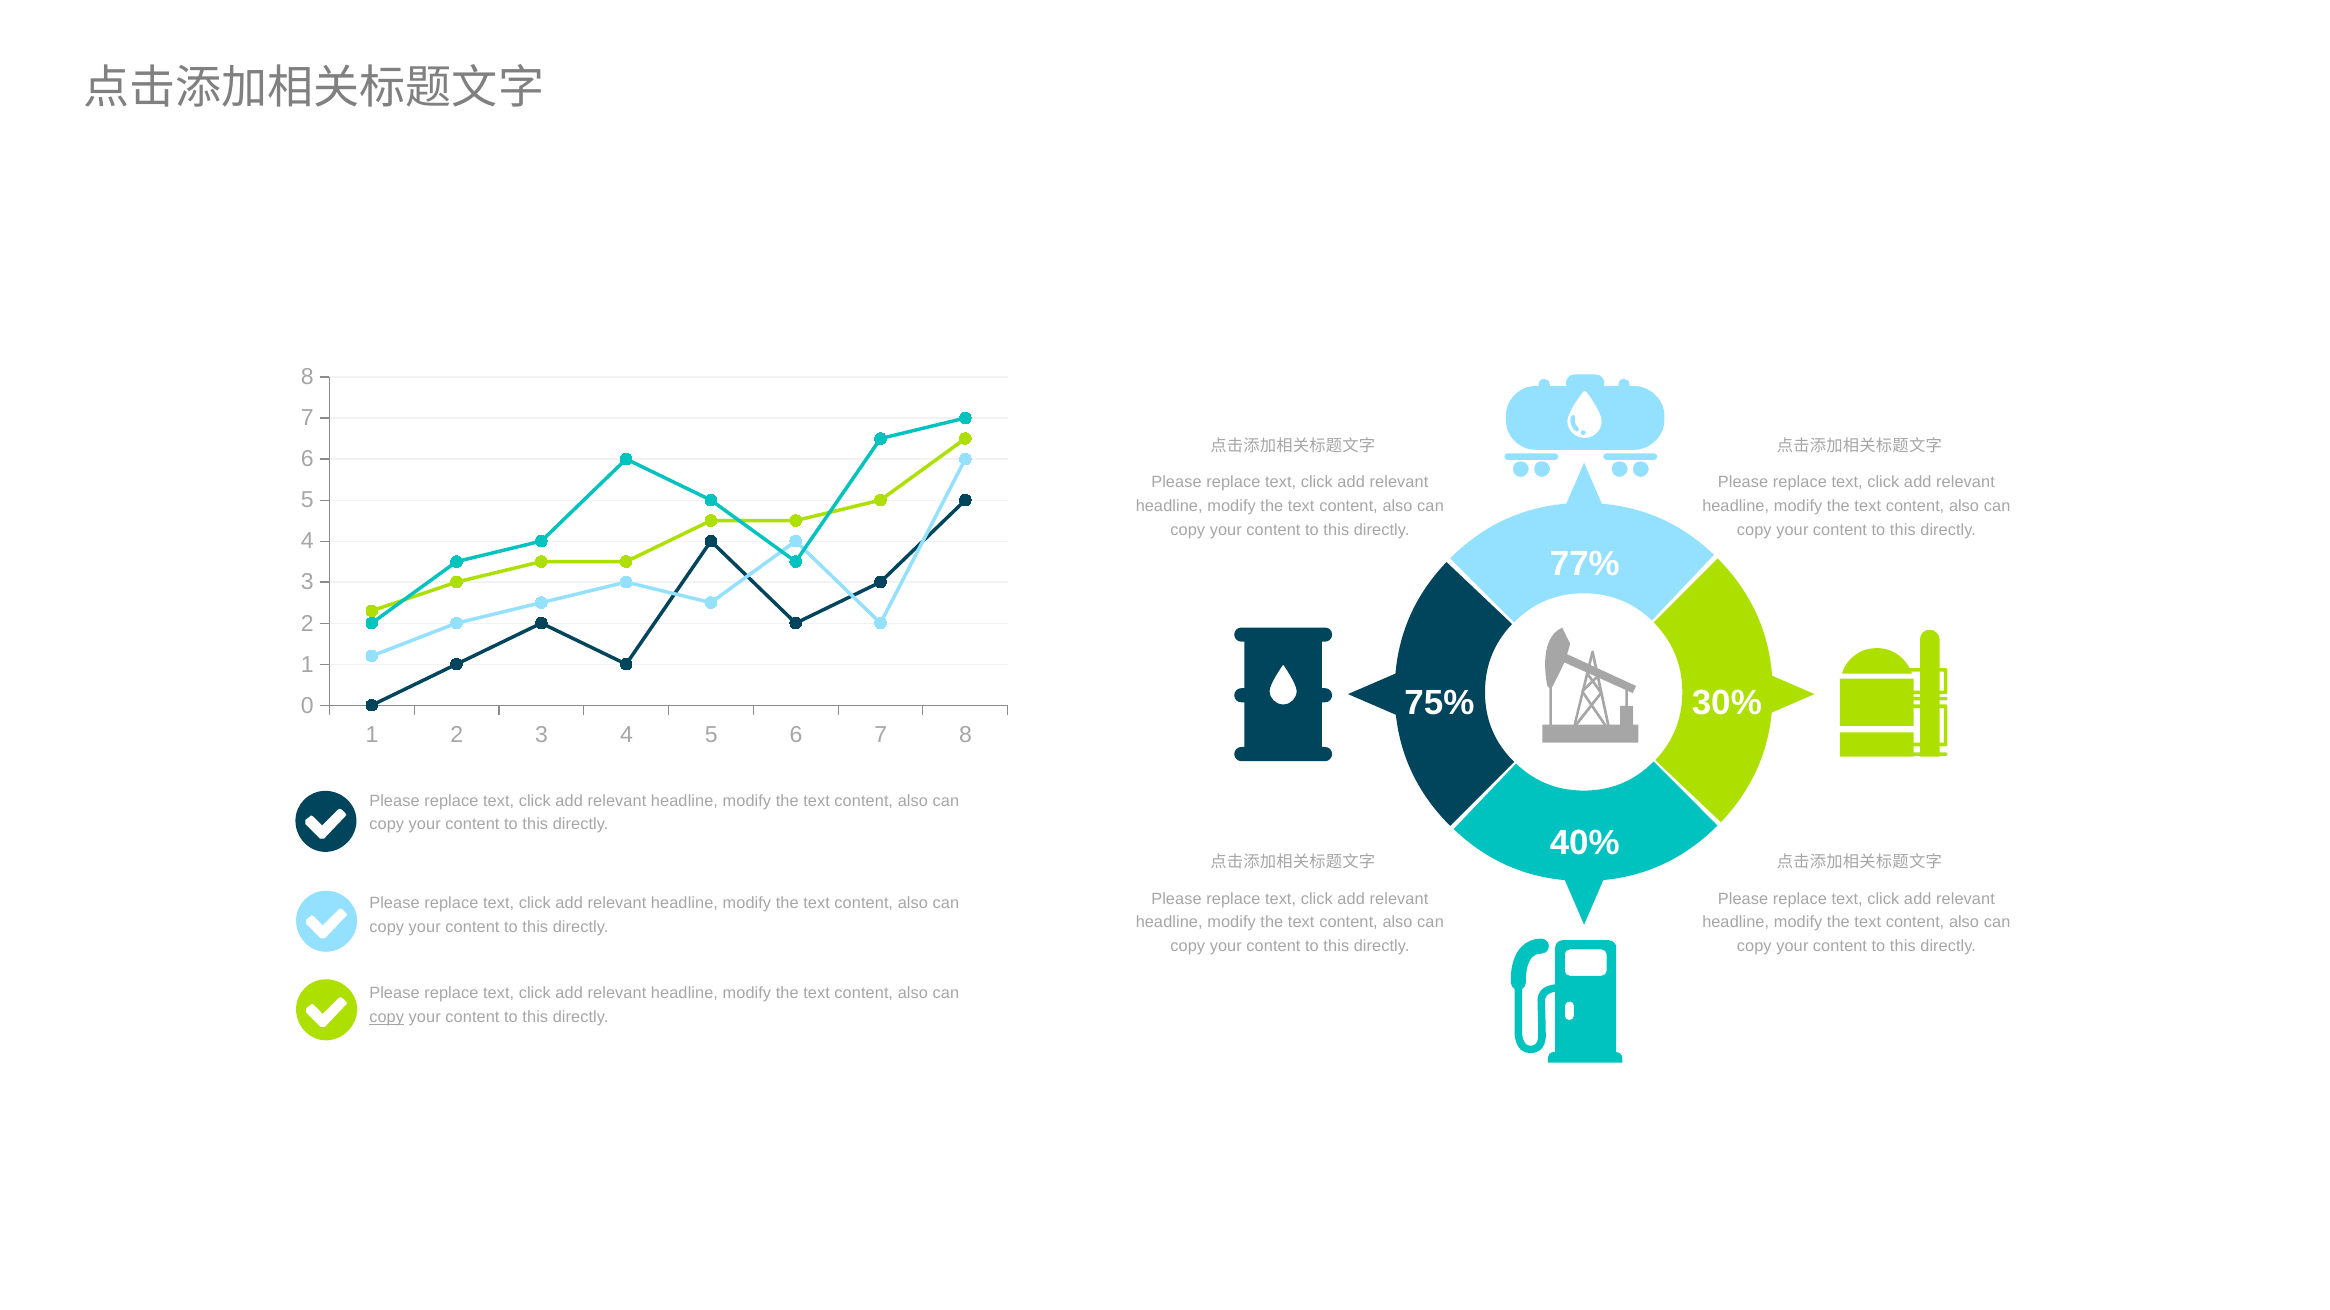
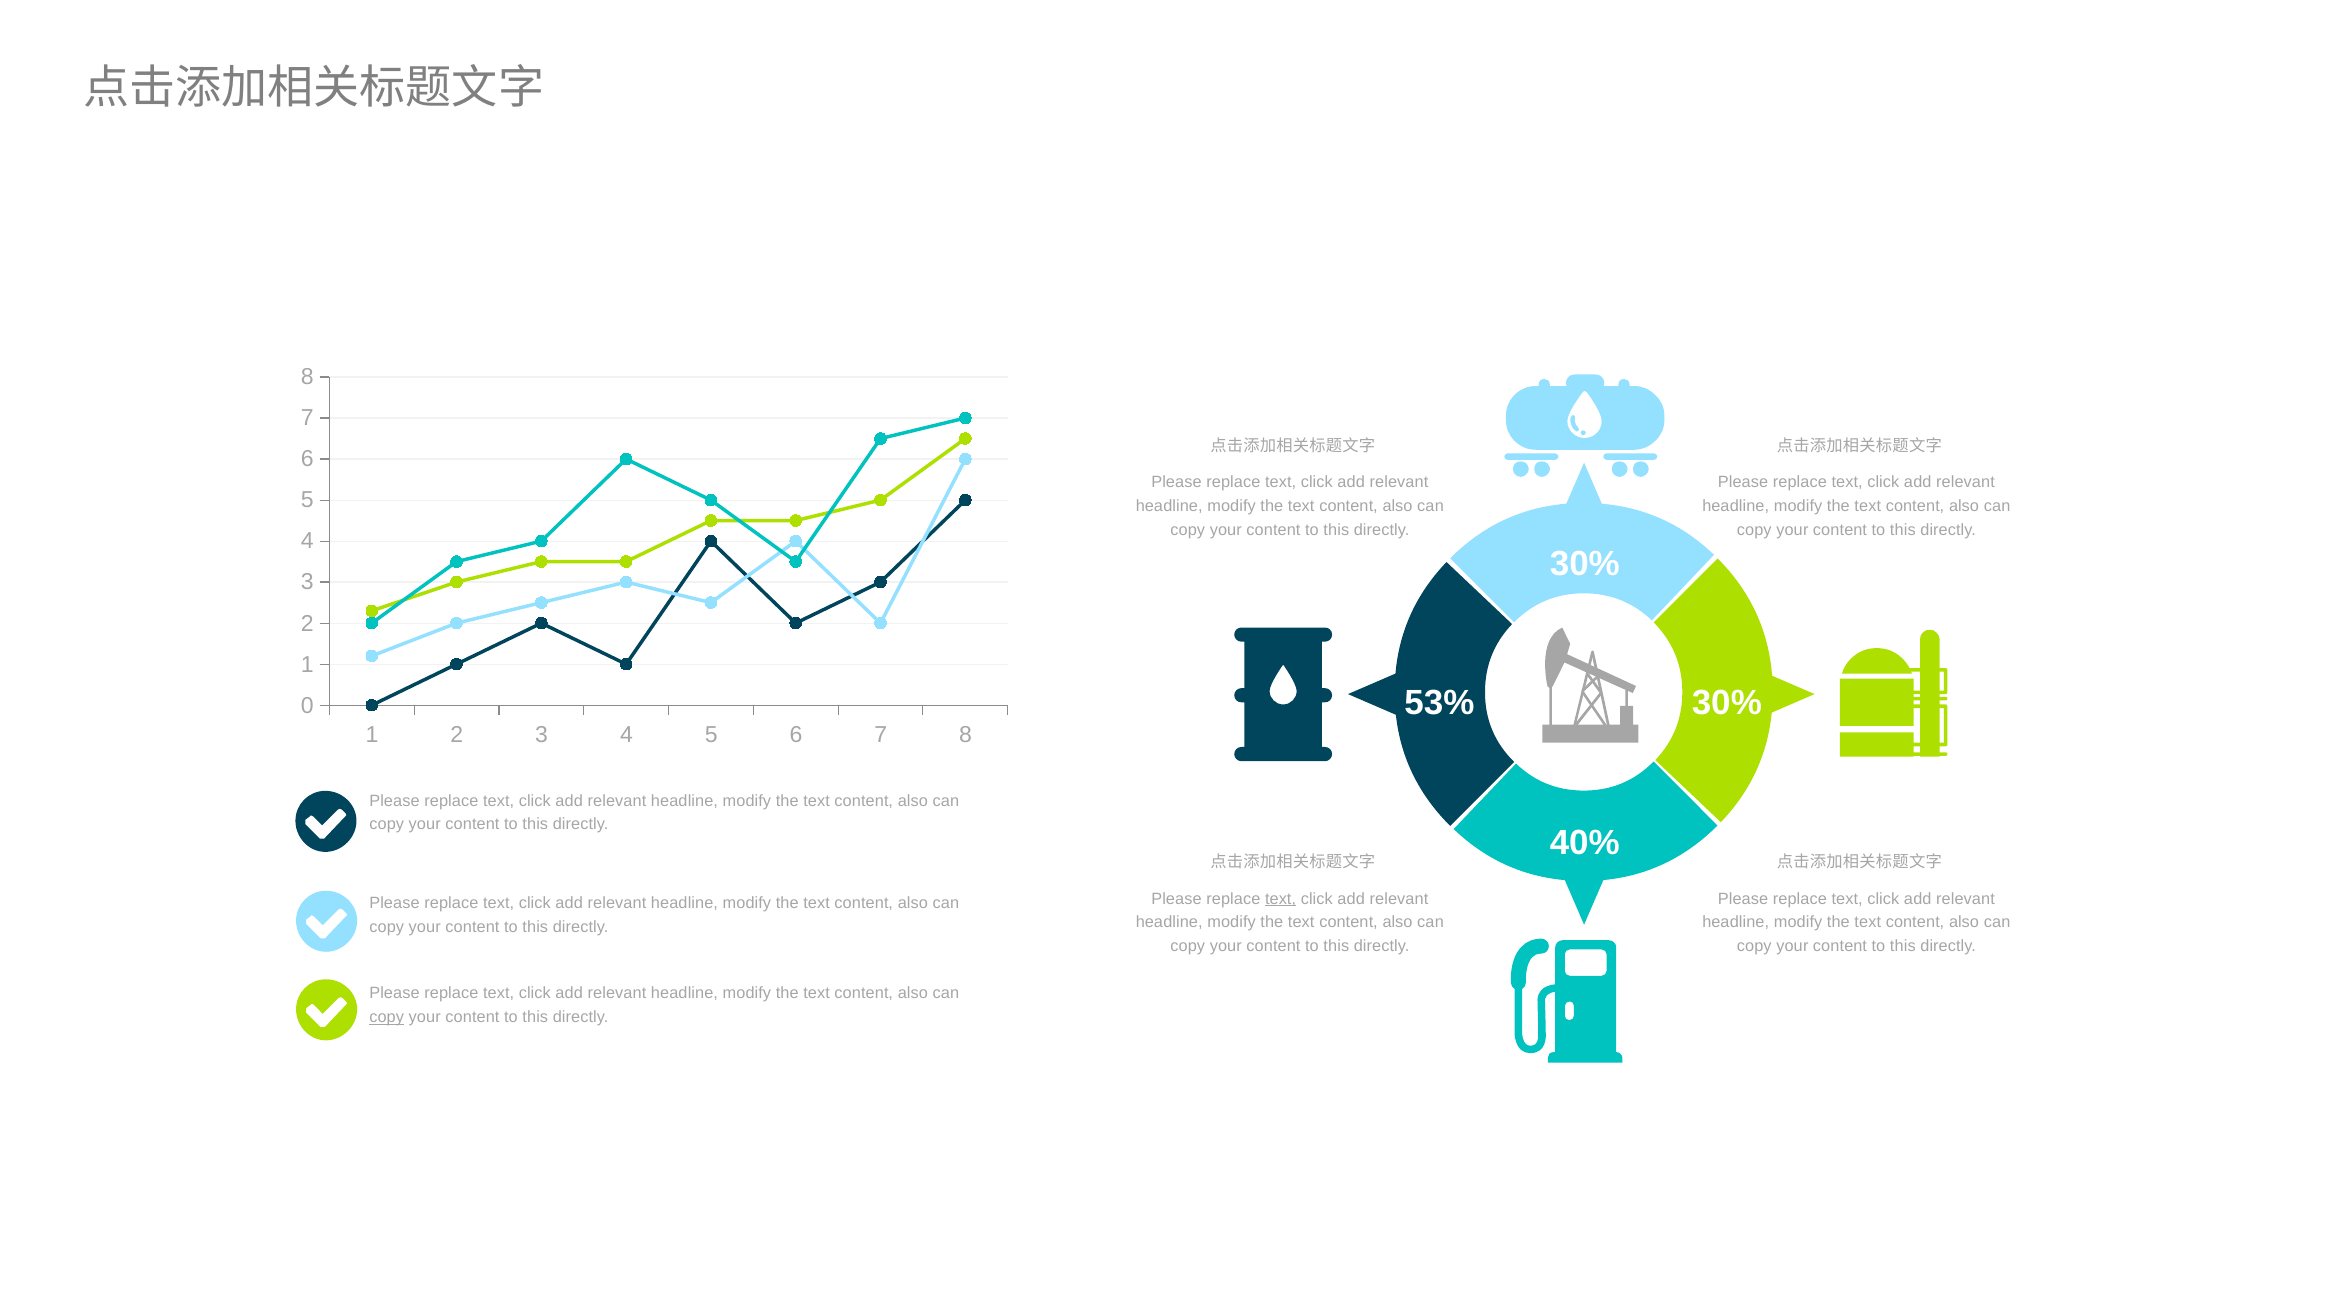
77% at (1585, 564): 77% -> 30%
75%: 75% -> 53%
text at (1281, 899) underline: none -> present
